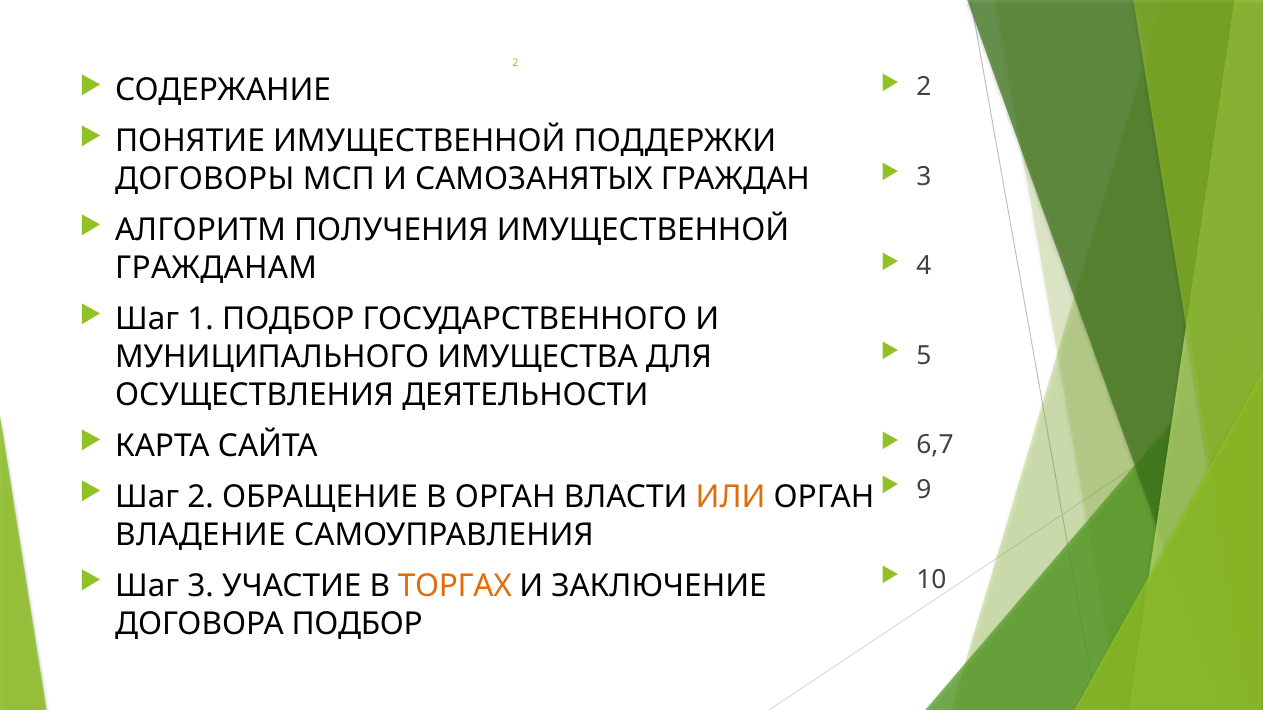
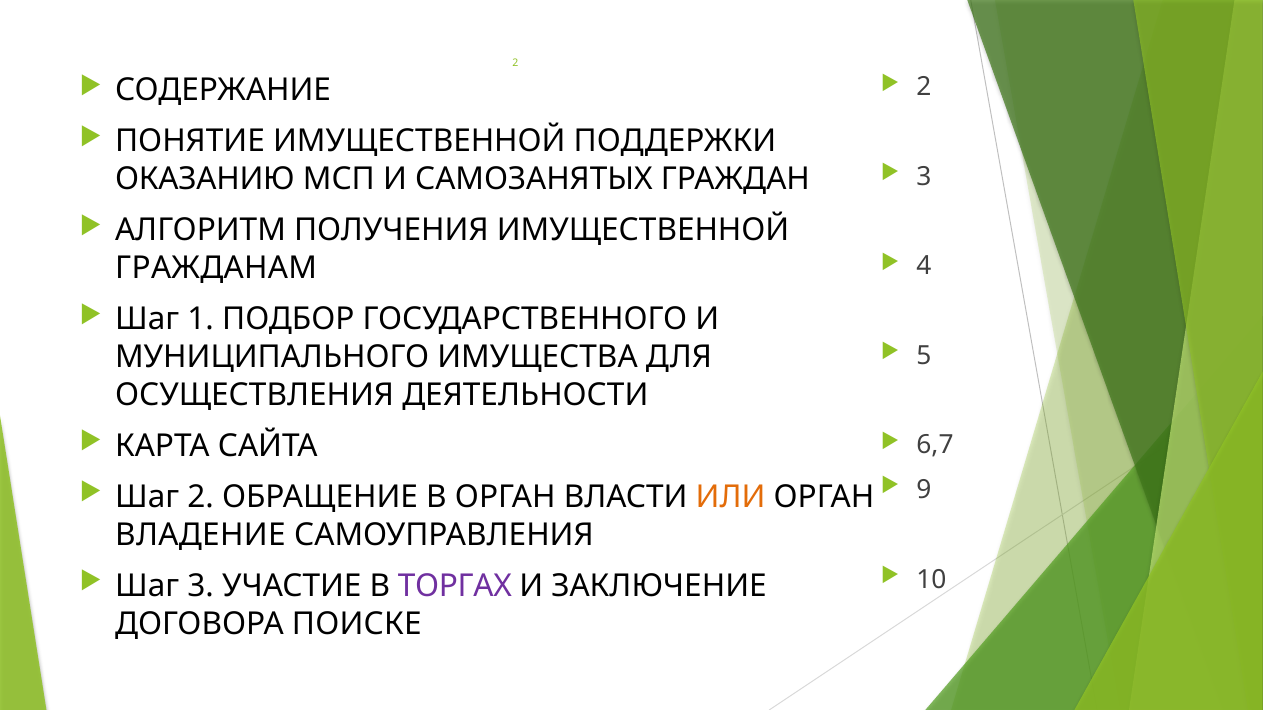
ДОГОВОРЫ: ДОГОВОРЫ -> ОКАЗАНИЮ
ТОРГАХ colour: orange -> purple
ДОГОВОРА ПОДБОР: ПОДБОР -> ПОИСКЕ
